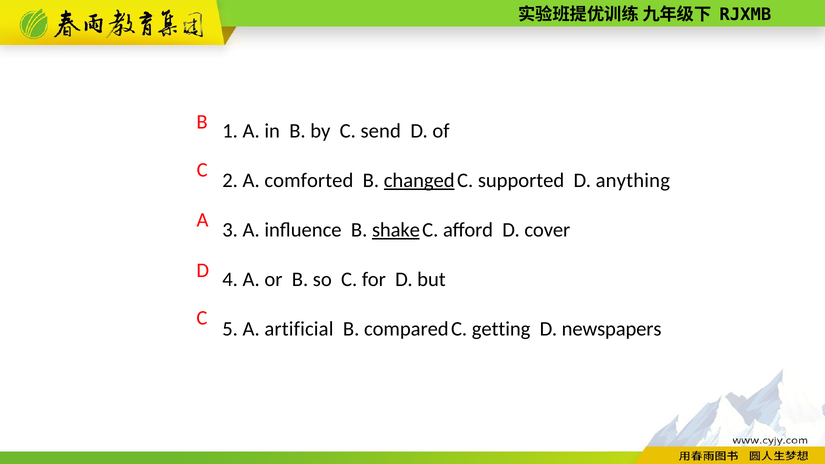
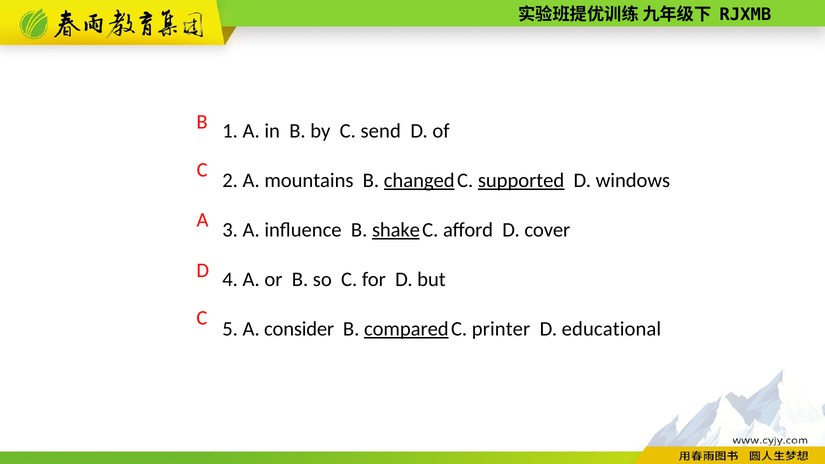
comforted: comforted -> mountains
supported underline: none -> present
anything: anything -> windows
artificial: artificial -> consider
compared underline: none -> present
getting: getting -> printer
newspapers: newspapers -> educational
